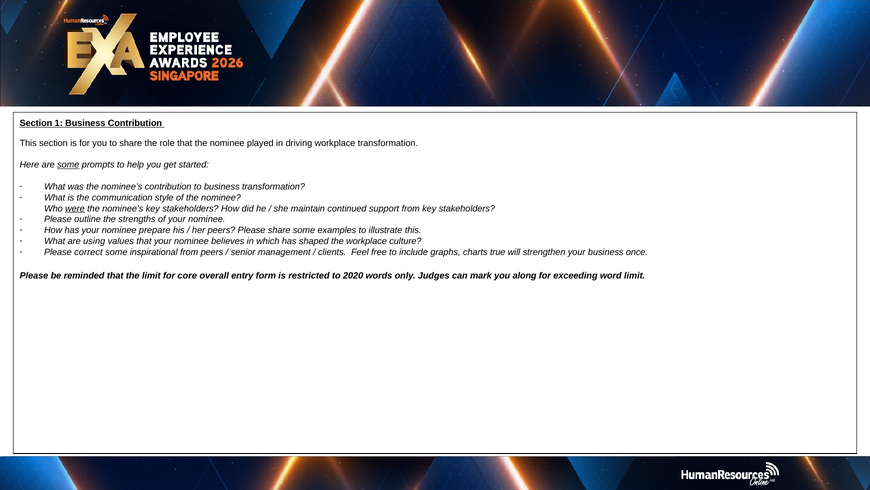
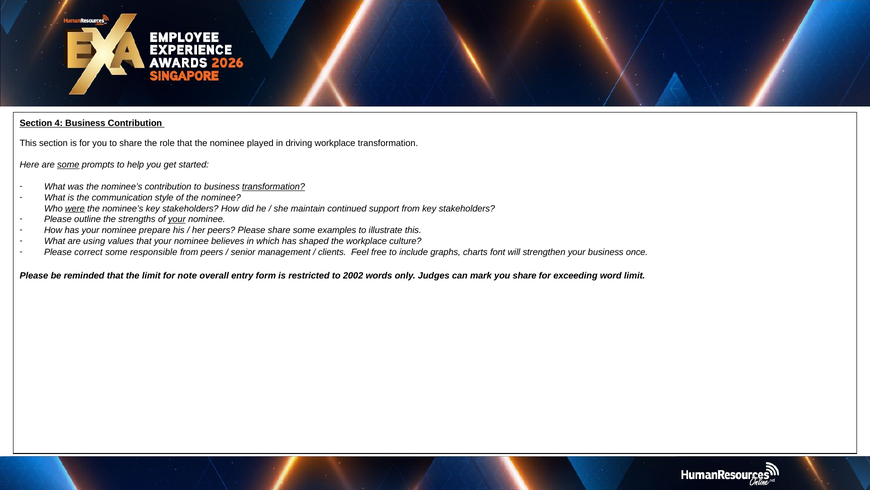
1: 1 -> 4
transformation at (274, 187) underline: none -> present
your at (177, 219) underline: none -> present
inspirational: inspirational -> responsible
true: true -> font
core: core -> note
2020: 2020 -> 2002
you along: along -> share
